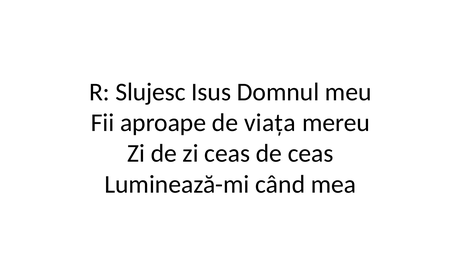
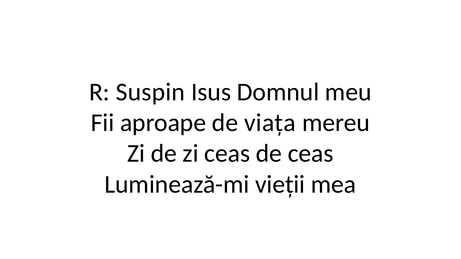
Slujesc: Slujesc -> Suspin
când: când -> vieții
